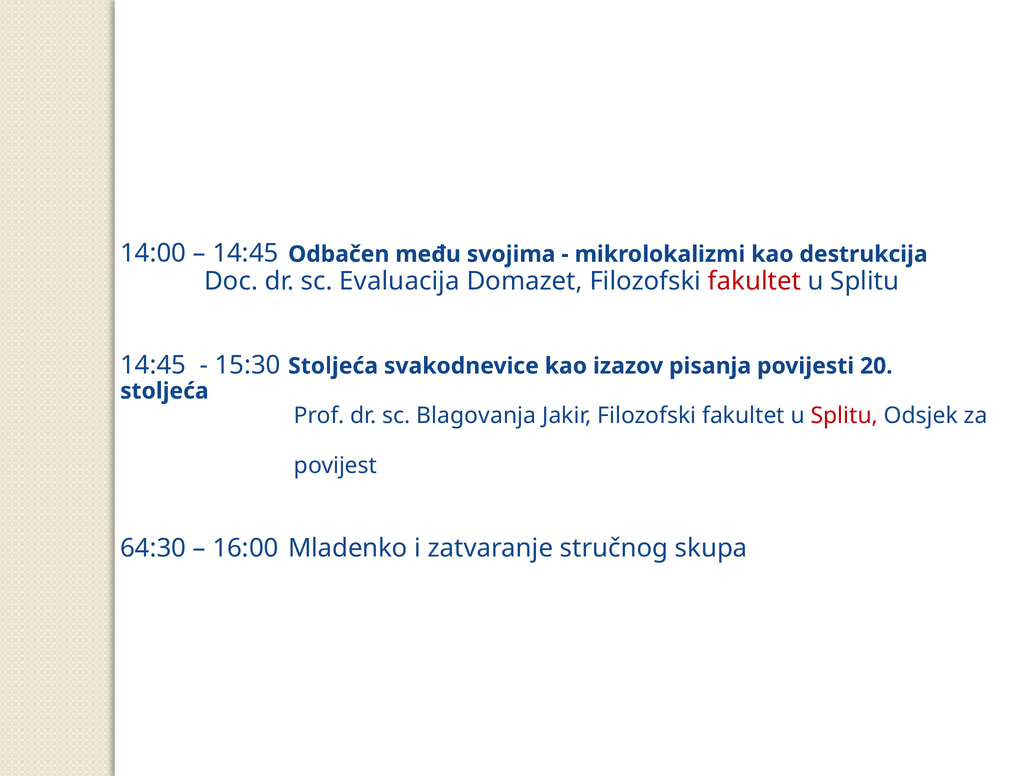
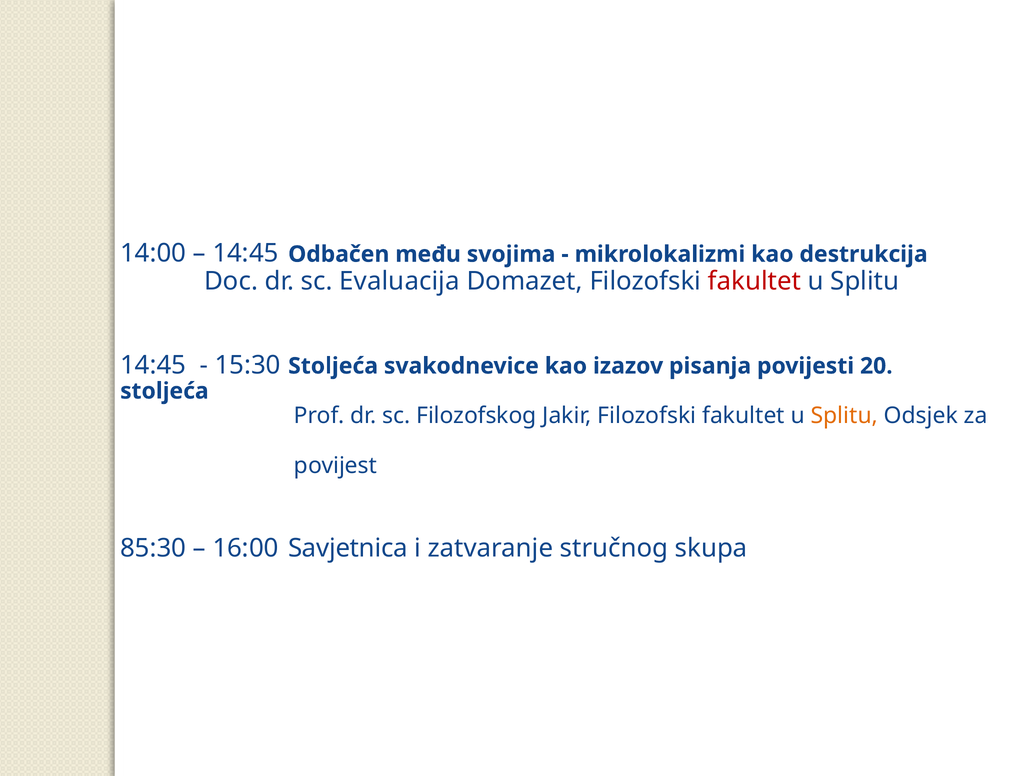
Blagovanja: Blagovanja -> Filozofskog
Splitu at (844, 416) colour: red -> orange
64:30: 64:30 -> 85:30
Mladenko: Mladenko -> Savjetnica
